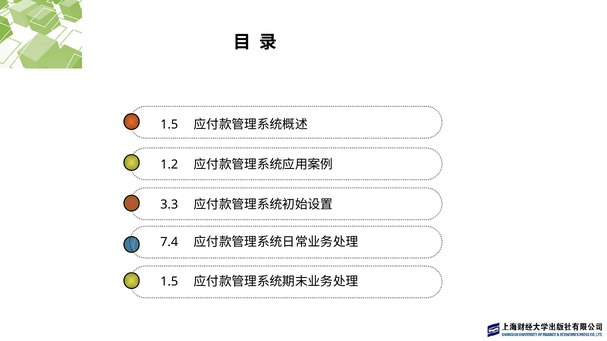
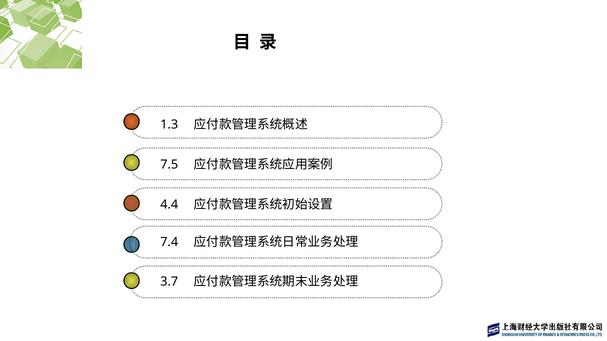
1.5 at (169, 125): 1.5 -> 1.3
1.2: 1.2 -> 7.5
3.3: 3.3 -> 4.4
1.5 at (169, 282): 1.5 -> 3.7
